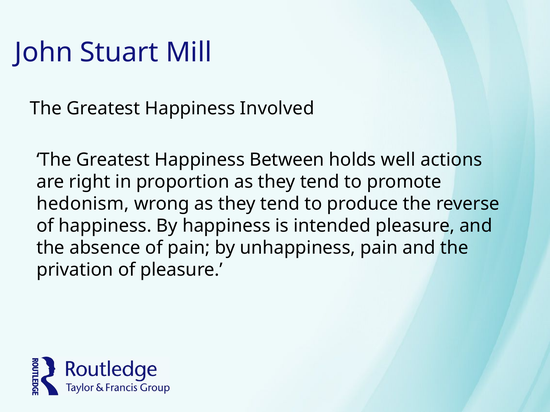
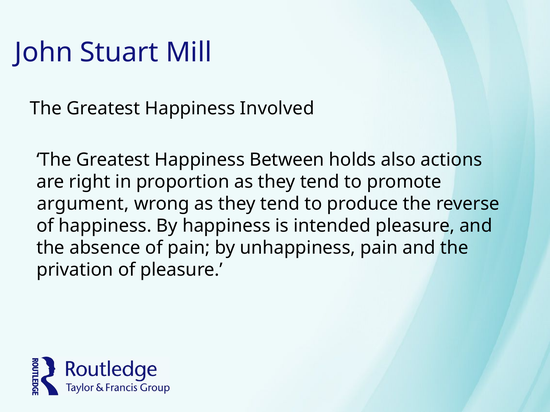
well: well -> also
hedonism: hedonism -> argument
